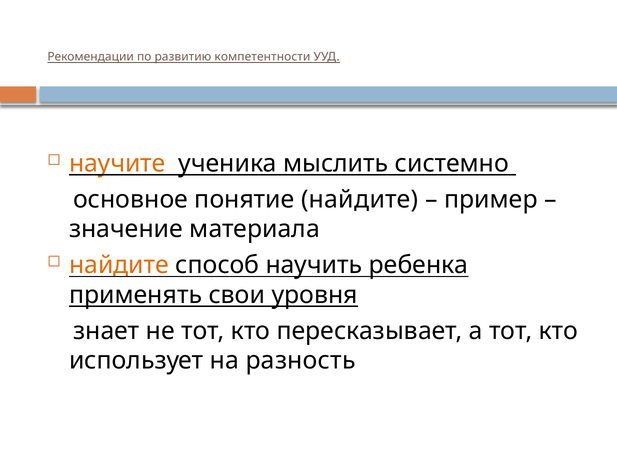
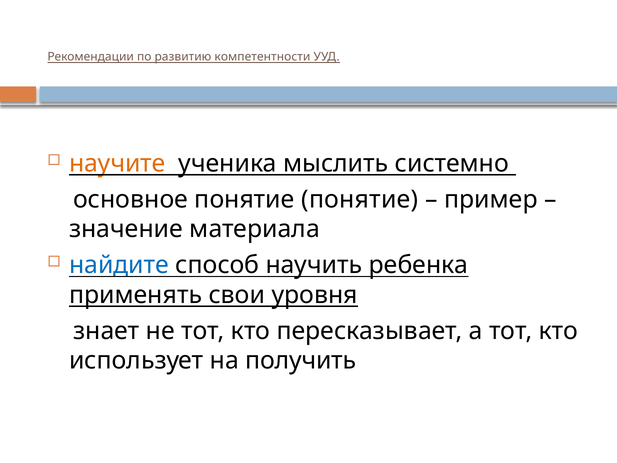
понятие найдите: найдите -> понятие
найдите at (119, 265) colour: orange -> blue
разность: разность -> получить
